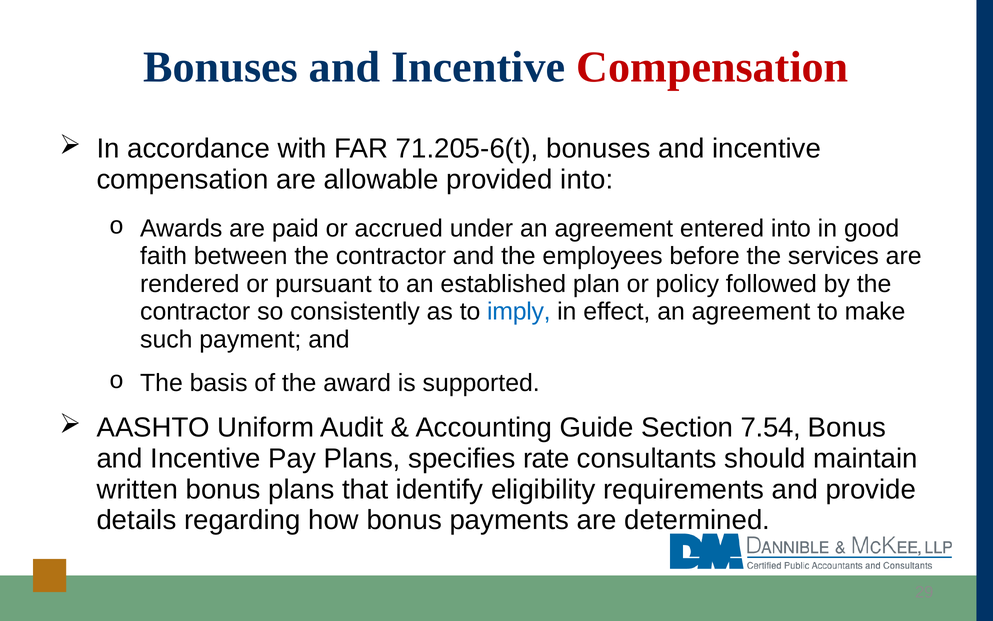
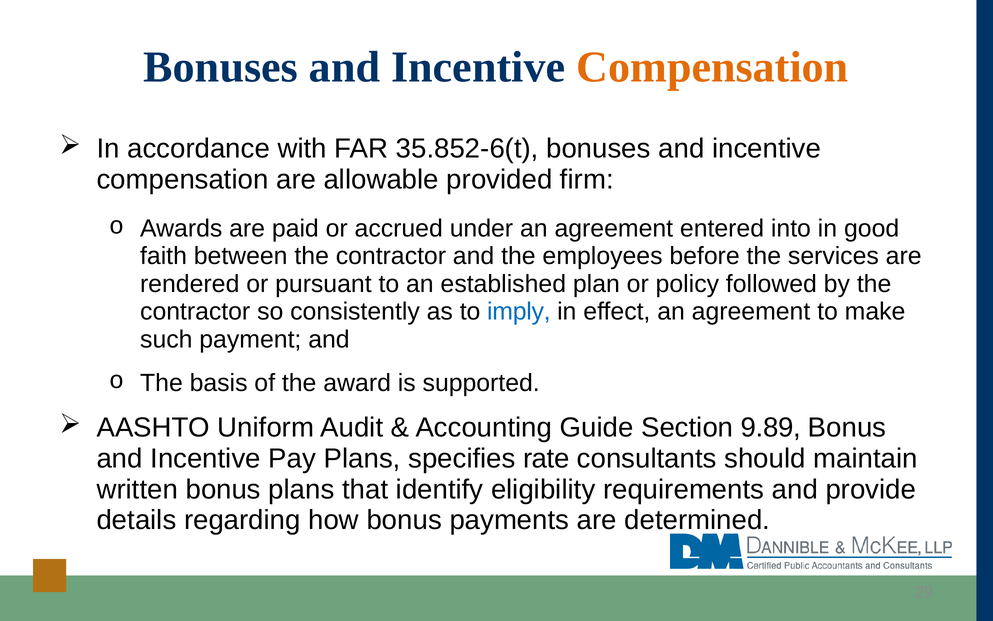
Compensation at (712, 67) colour: red -> orange
71.205-6(t: 71.205-6(t -> 35.852-6(t
provided into: into -> firm
7.54: 7.54 -> 9.89
